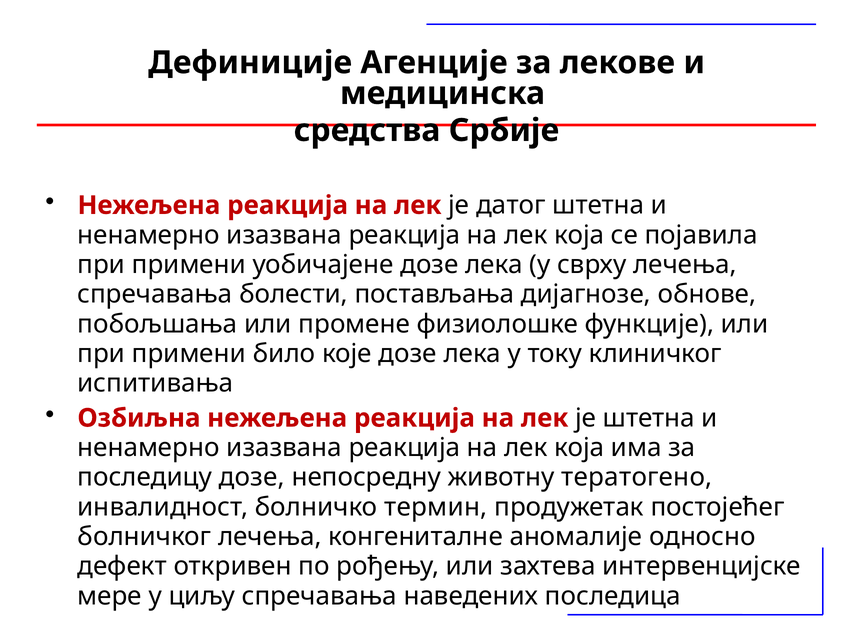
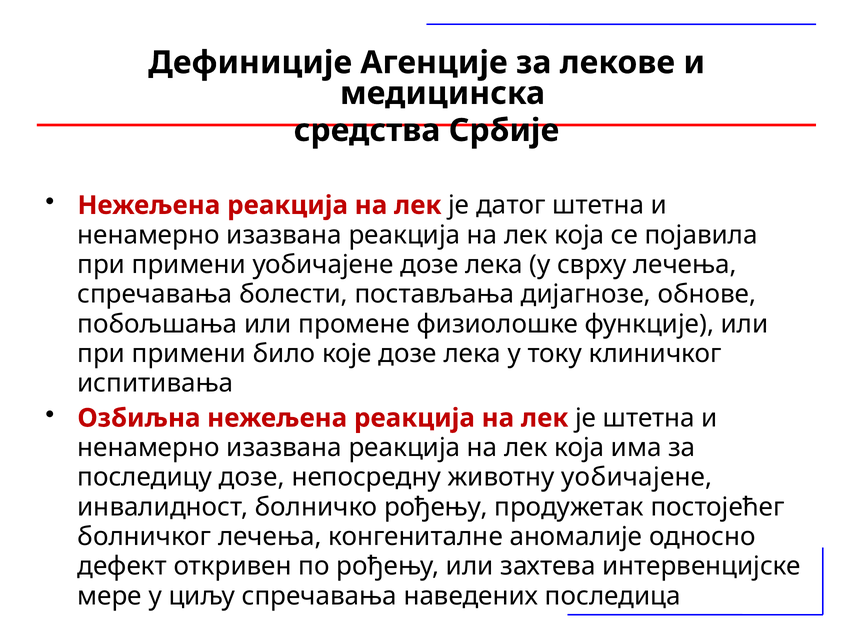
животну тератогено: тератогено -> уобичајене
болничко термин: термин -> рођењу
